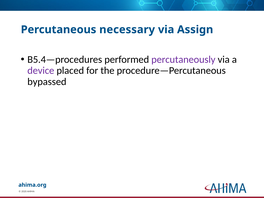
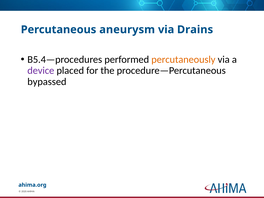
necessary: necessary -> aneurysm
Assign: Assign -> Drains
percutaneously colour: purple -> orange
